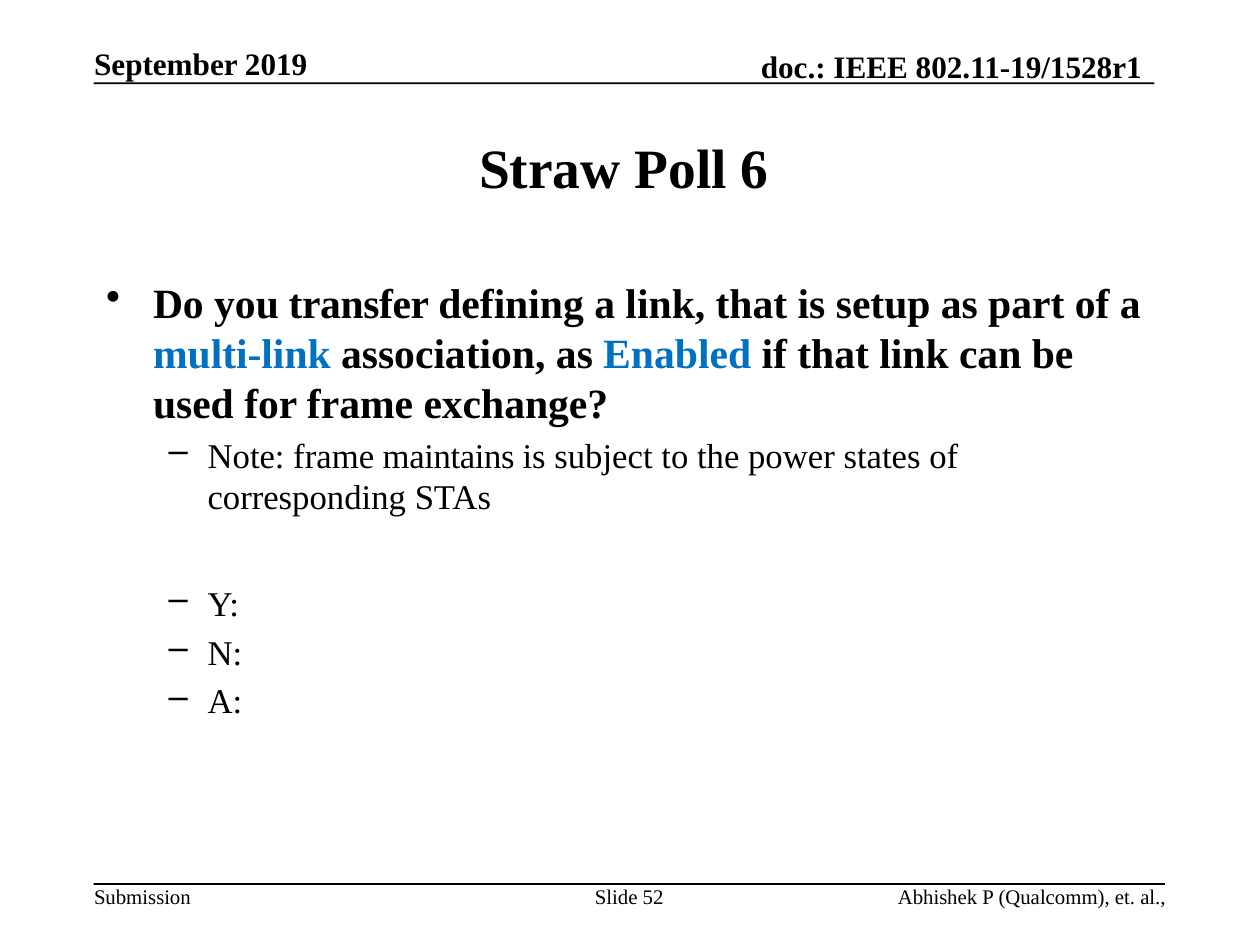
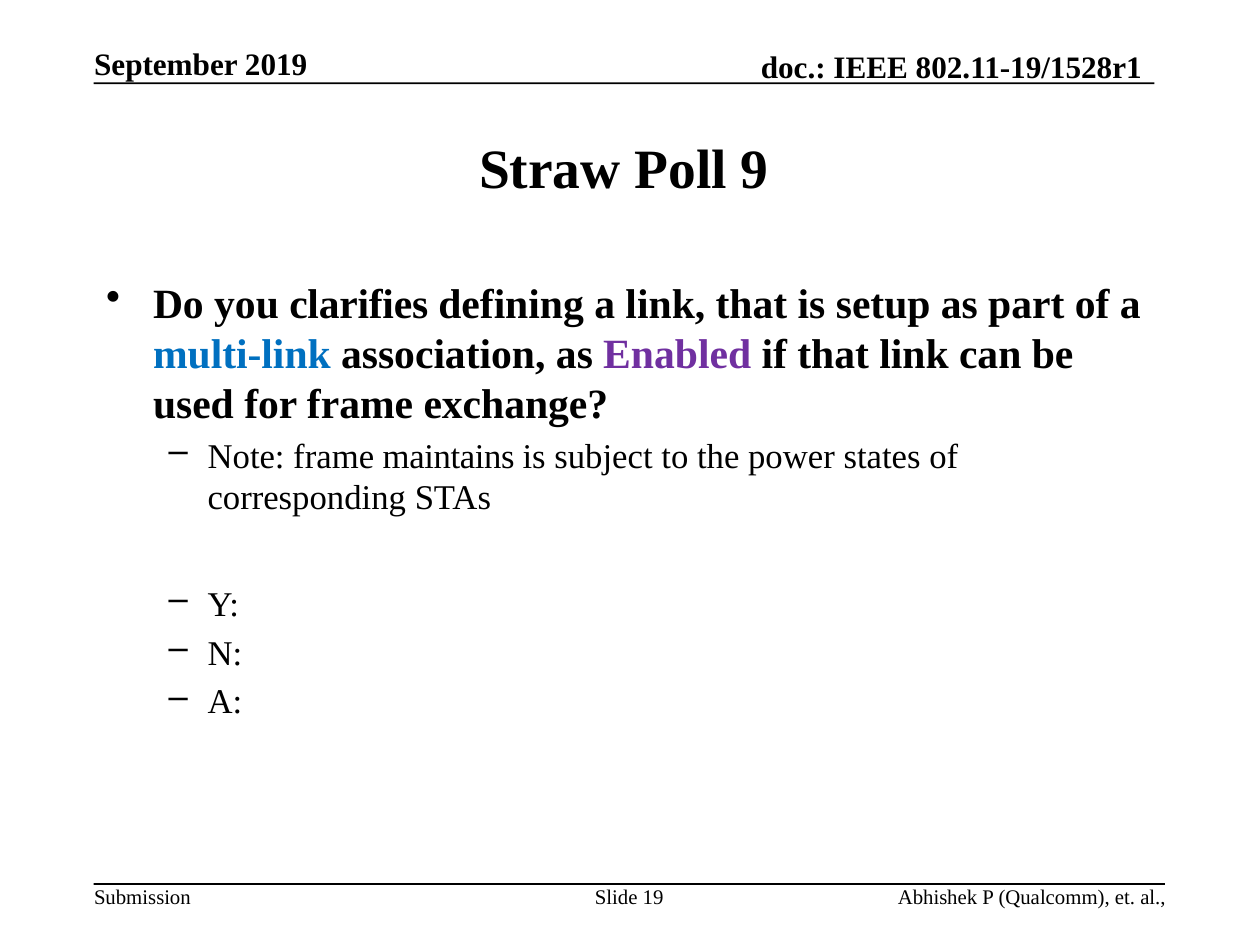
6: 6 -> 9
transfer: transfer -> clarifies
Enabled colour: blue -> purple
52: 52 -> 19
